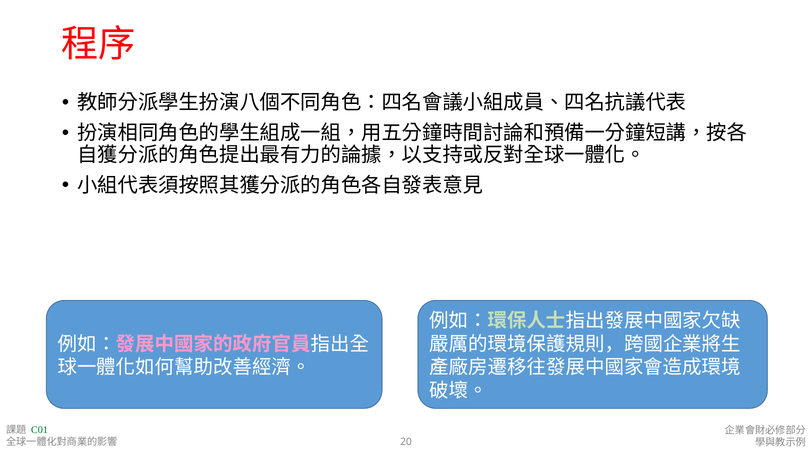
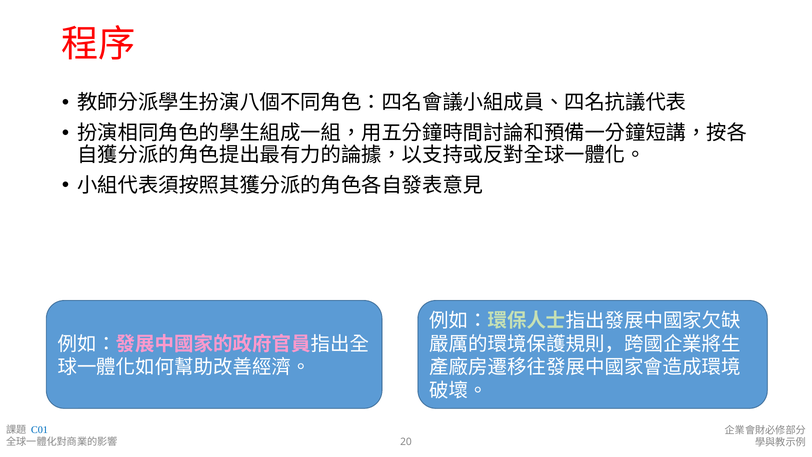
C01 colour: green -> blue
